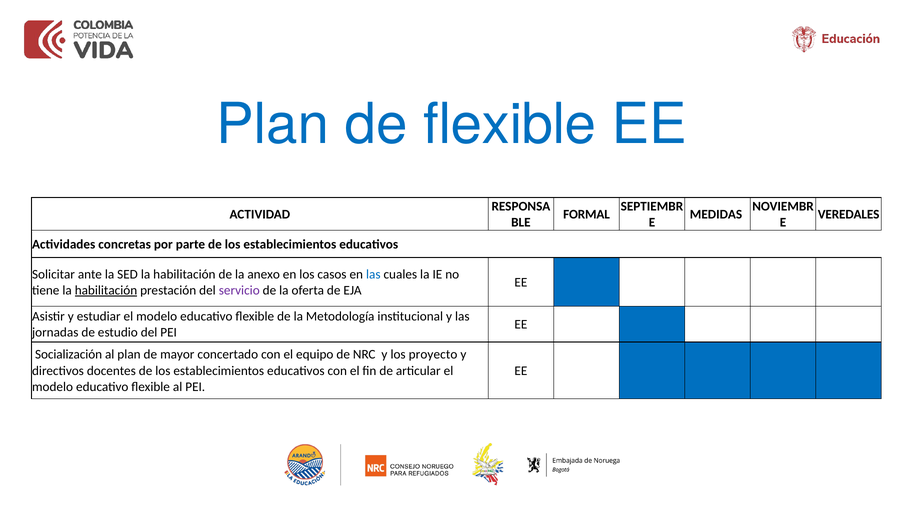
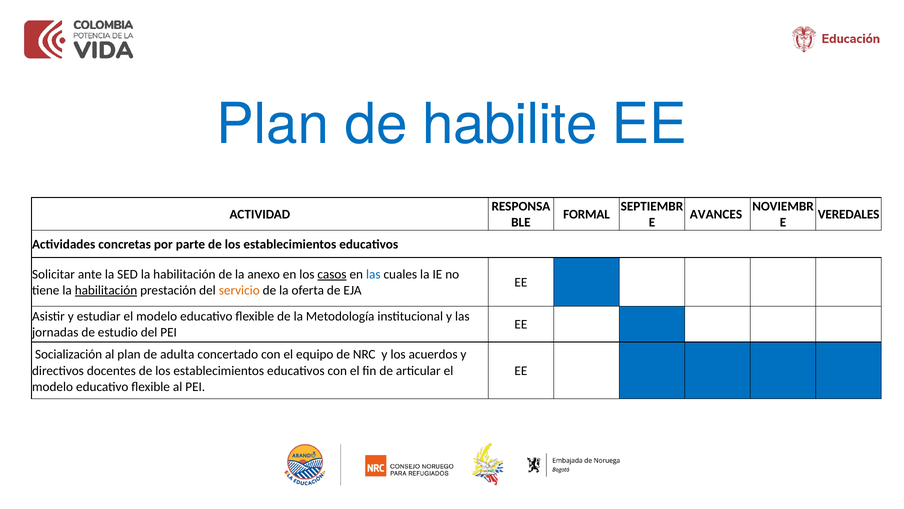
de flexible: flexible -> habilite
MEDIDAS: MEDIDAS -> AVANCES
casos underline: none -> present
servicio colour: purple -> orange
mayor: mayor -> adulta
proyecto: proyecto -> acuerdos
